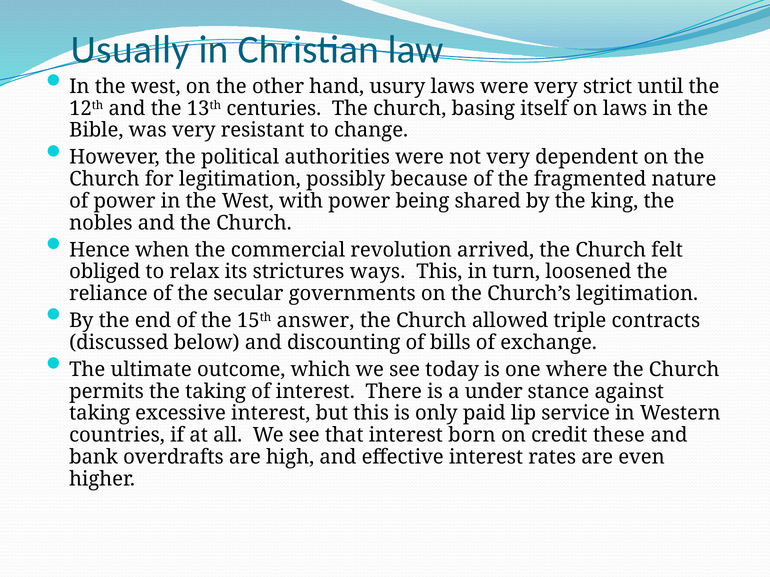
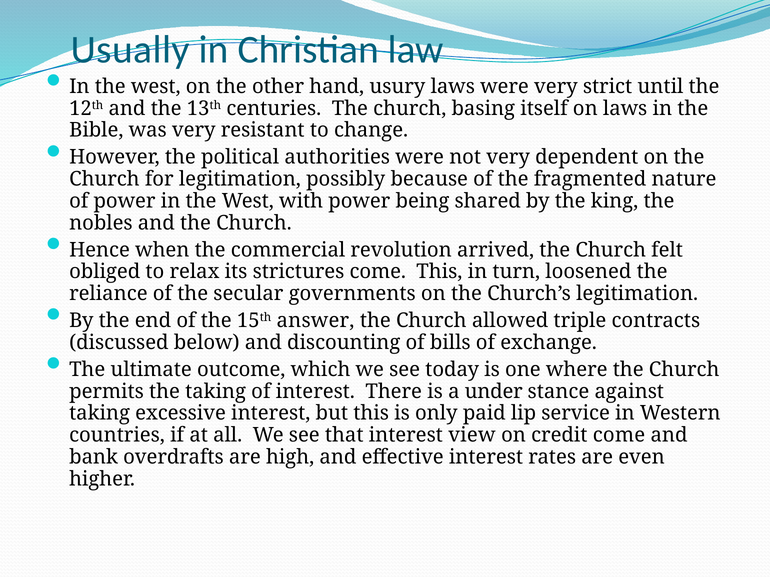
strictures ways: ways -> come
born: born -> view
credit these: these -> come
